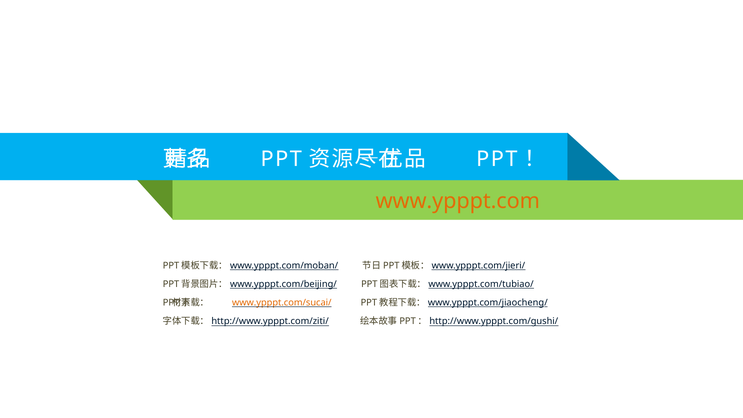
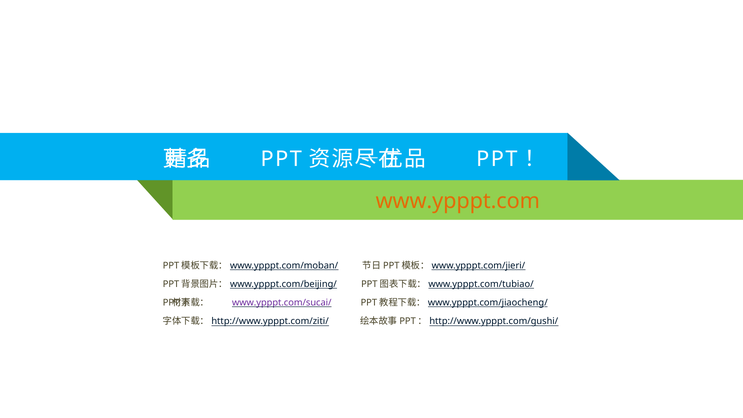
www.ypppt.com/sucai/ colour: orange -> purple
